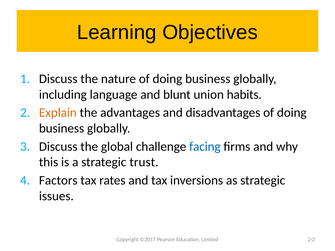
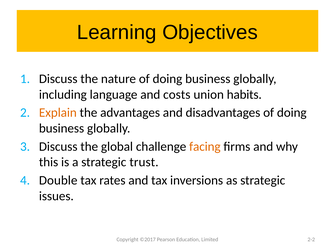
blunt: blunt -> costs
facing colour: blue -> orange
Factors: Factors -> Double
